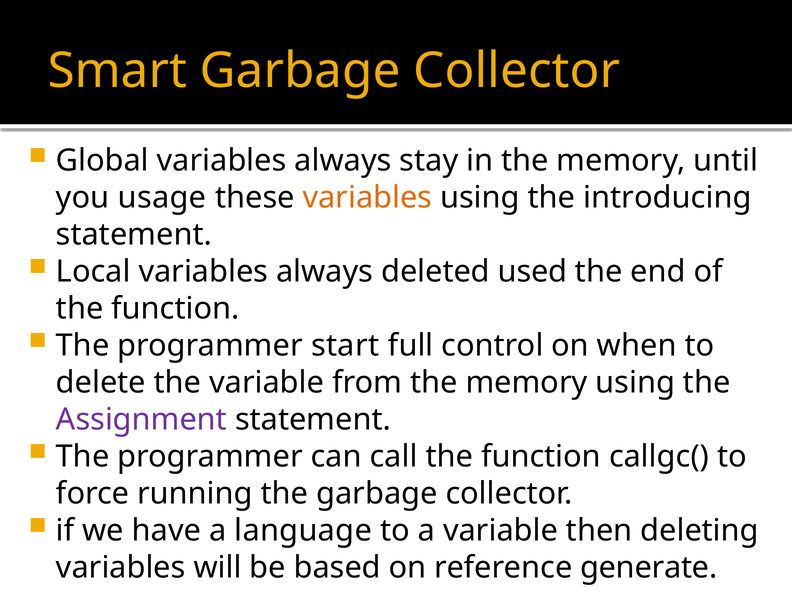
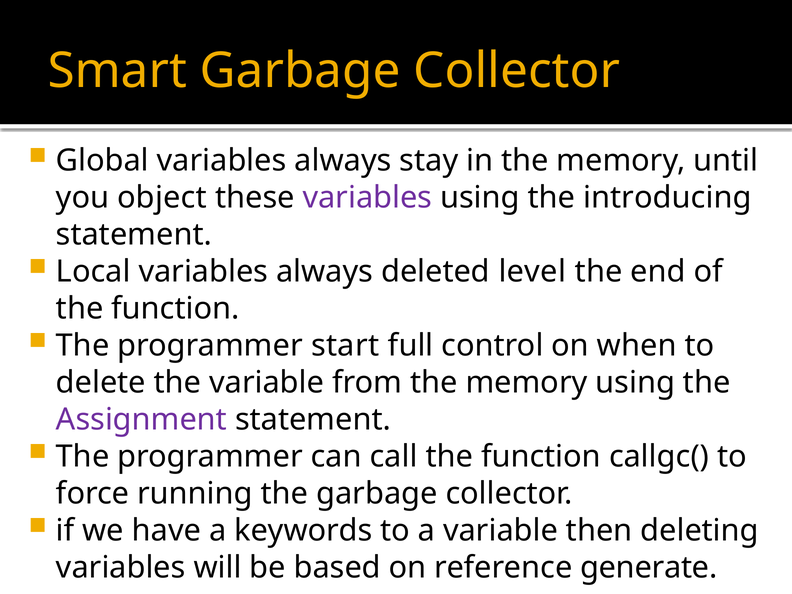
usage: usage -> object
variables at (367, 198) colour: orange -> purple
used: used -> level
language: language -> keywords
